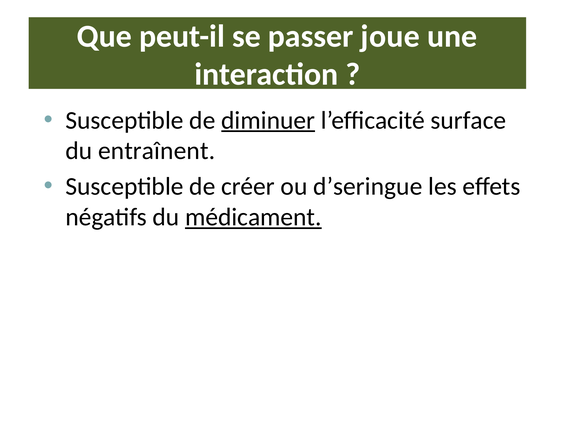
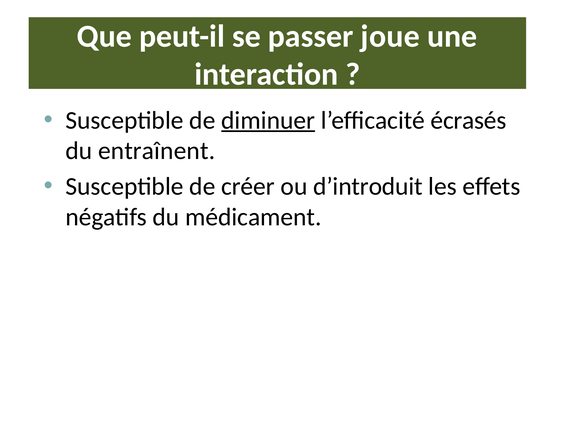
surface: surface -> écrasés
d’seringue: d’seringue -> d’introduit
médicament underline: present -> none
